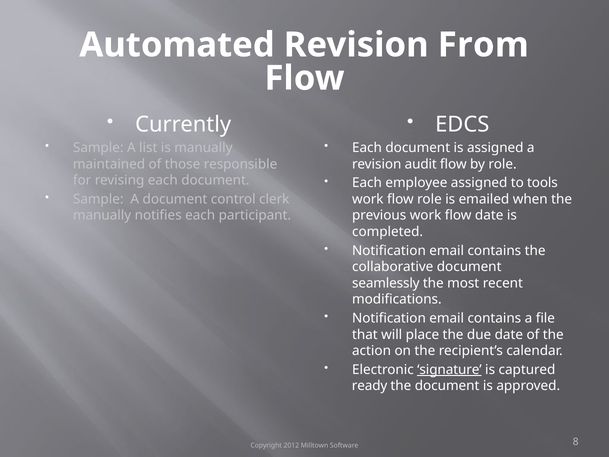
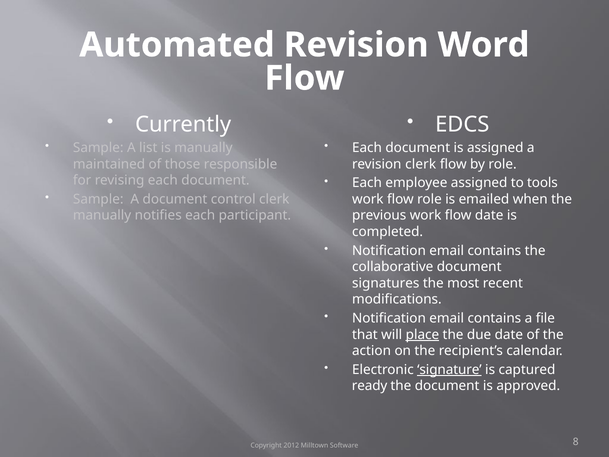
From: From -> Word
revision audit: audit -> clerk
seamlessly: seamlessly -> signatures
place underline: none -> present
